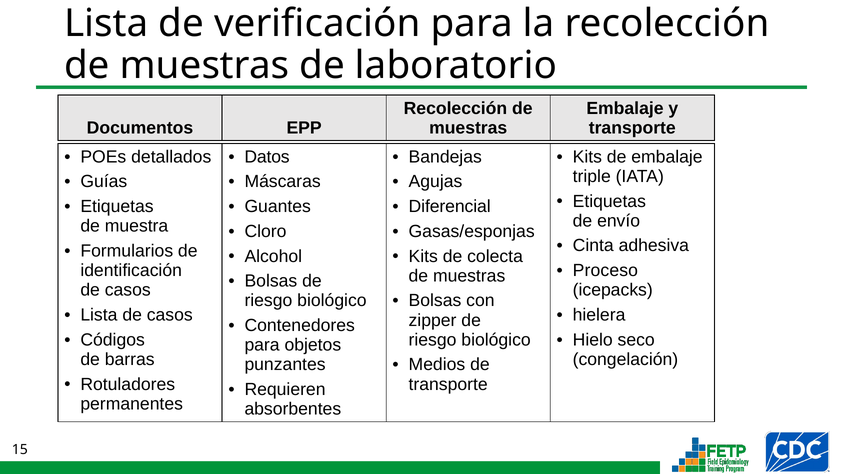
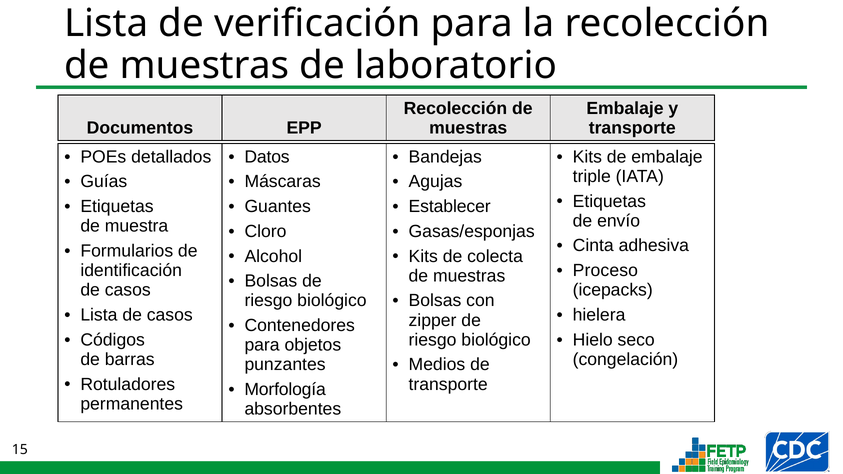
Diferencial: Diferencial -> Establecer
Requieren: Requieren -> Morfología
